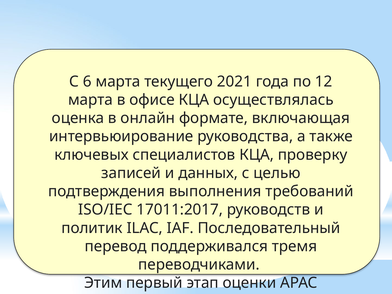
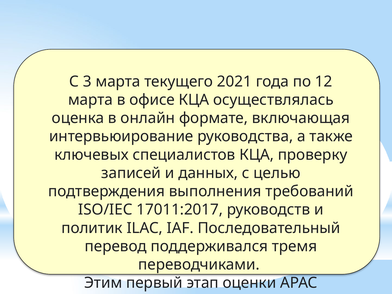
6: 6 -> 3
